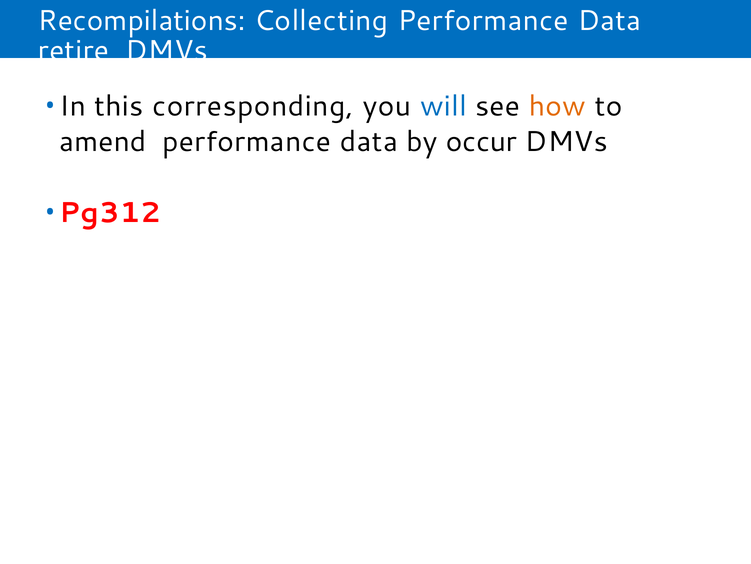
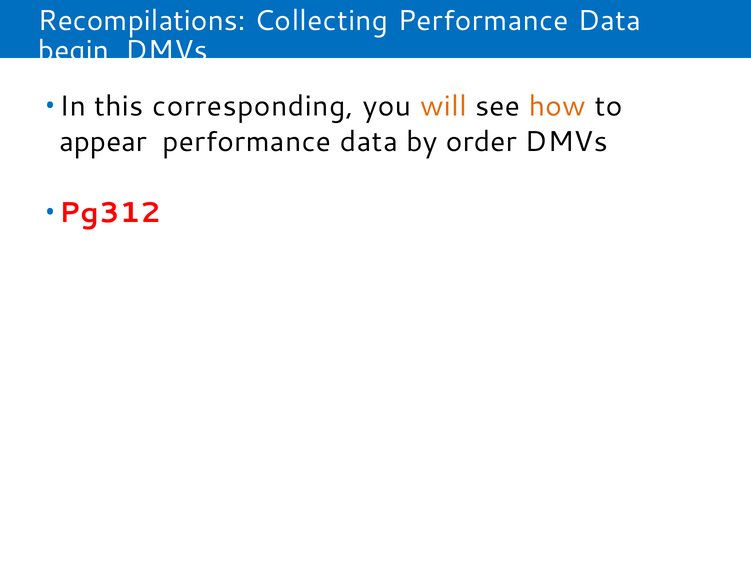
retire: retire -> begin
will colour: blue -> orange
amend: amend -> appear
occur: occur -> order
